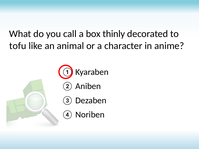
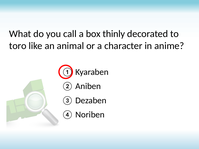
tofu: tofu -> toro
